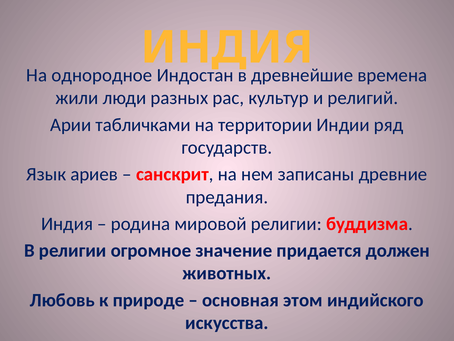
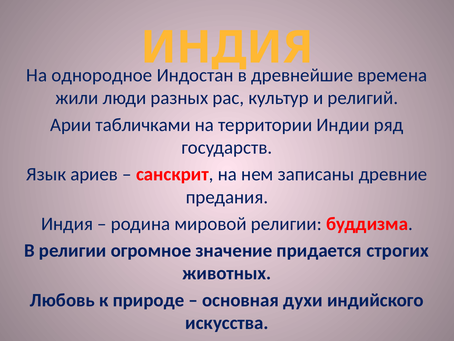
должен: должен -> строгих
этом: этом -> духи
